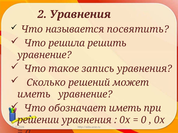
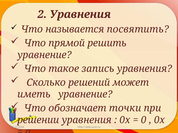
решила: решила -> прямой
обозначает иметь: иметь -> точки
